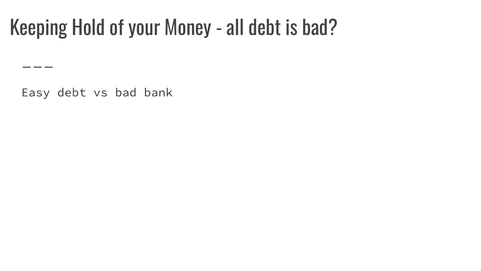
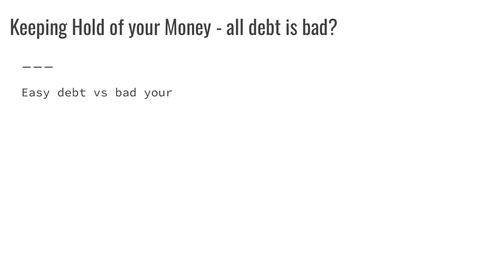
bad bank: bank -> your
